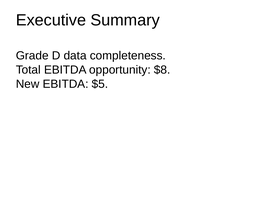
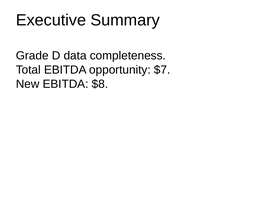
$8: $8 -> $7
$5: $5 -> $8
